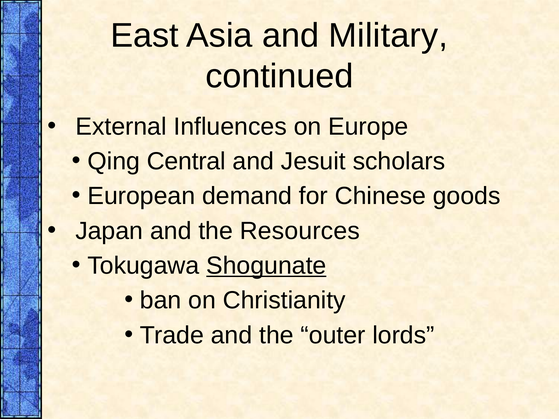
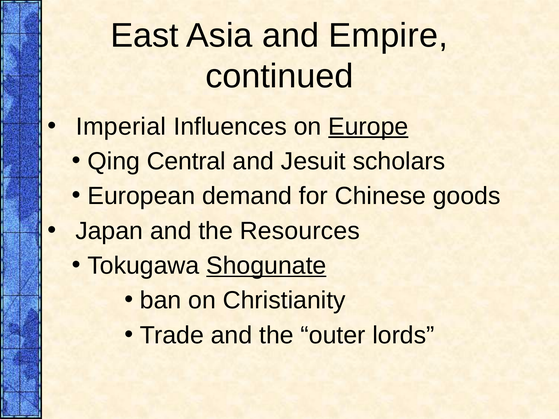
Military: Military -> Empire
External: External -> Imperial
Europe underline: none -> present
